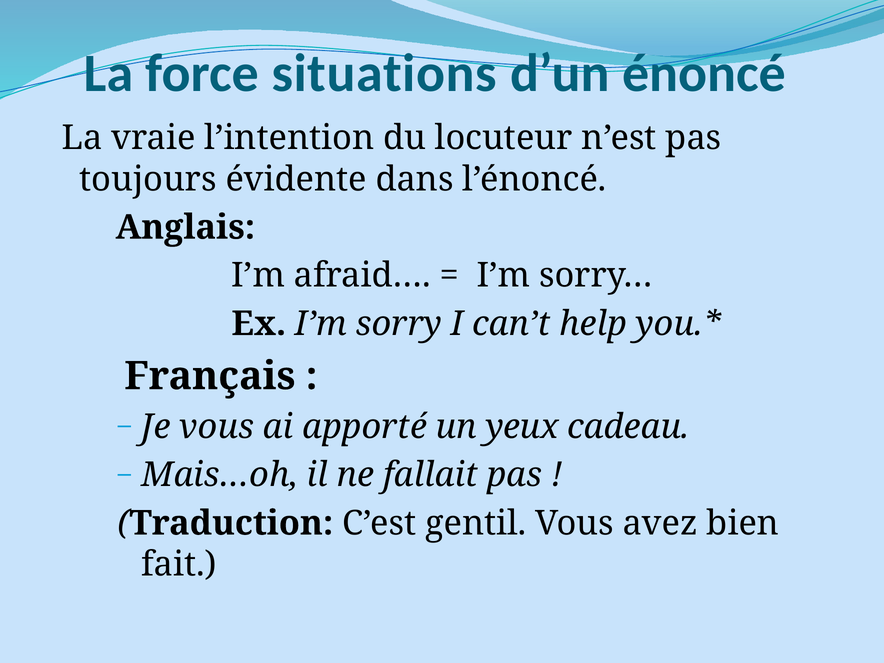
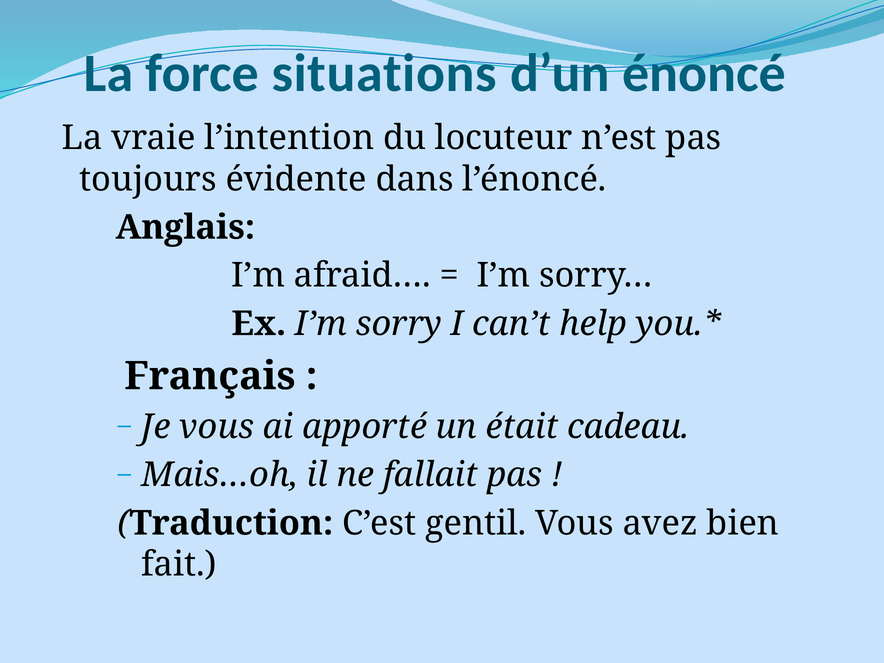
yeux: yeux -> était
